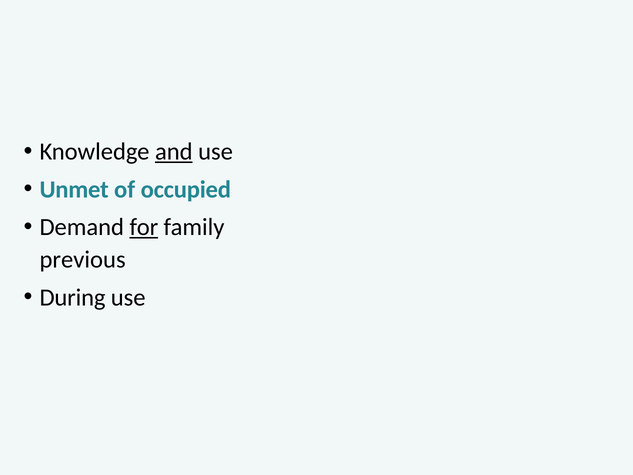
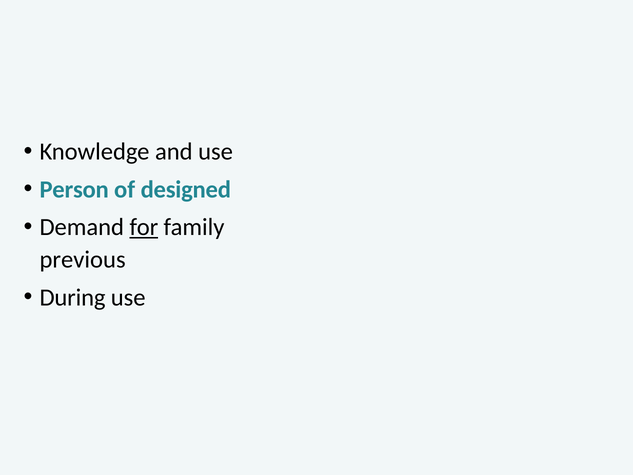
and underline: present -> none
Unmet: Unmet -> Person
occupied: occupied -> designed
